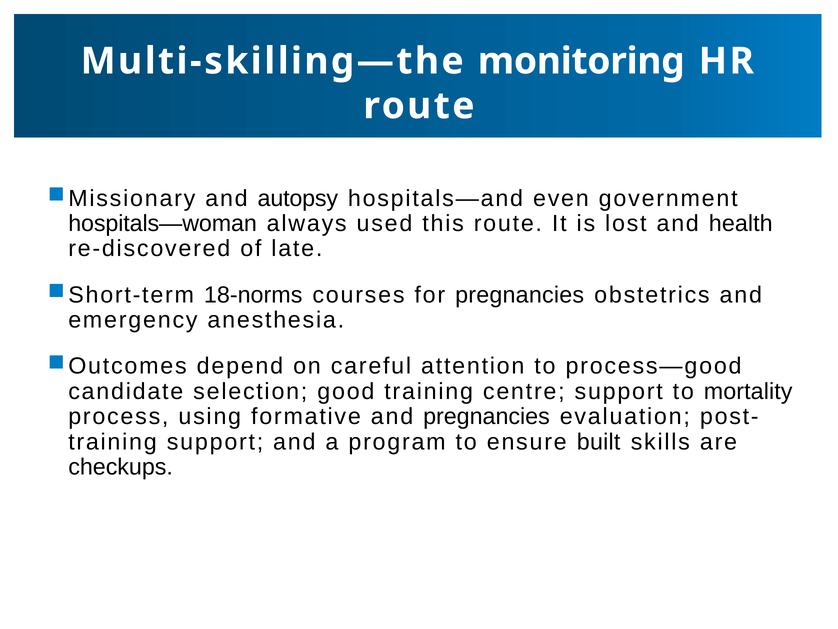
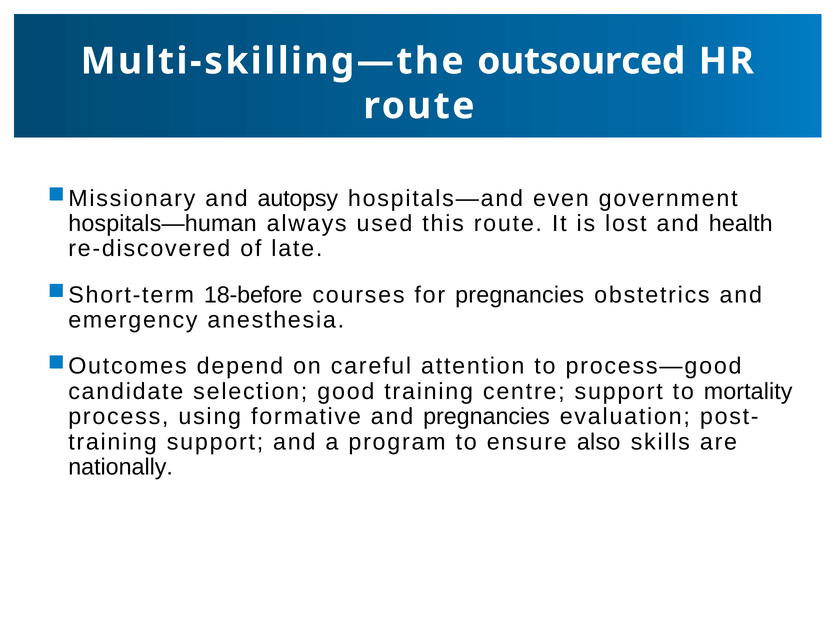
monitoring: monitoring -> outsourced
hospitals—woman: hospitals—woman -> hospitals—human
18-norms: 18-norms -> 18-before
built: built -> also
checkups: checkups -> nationally
